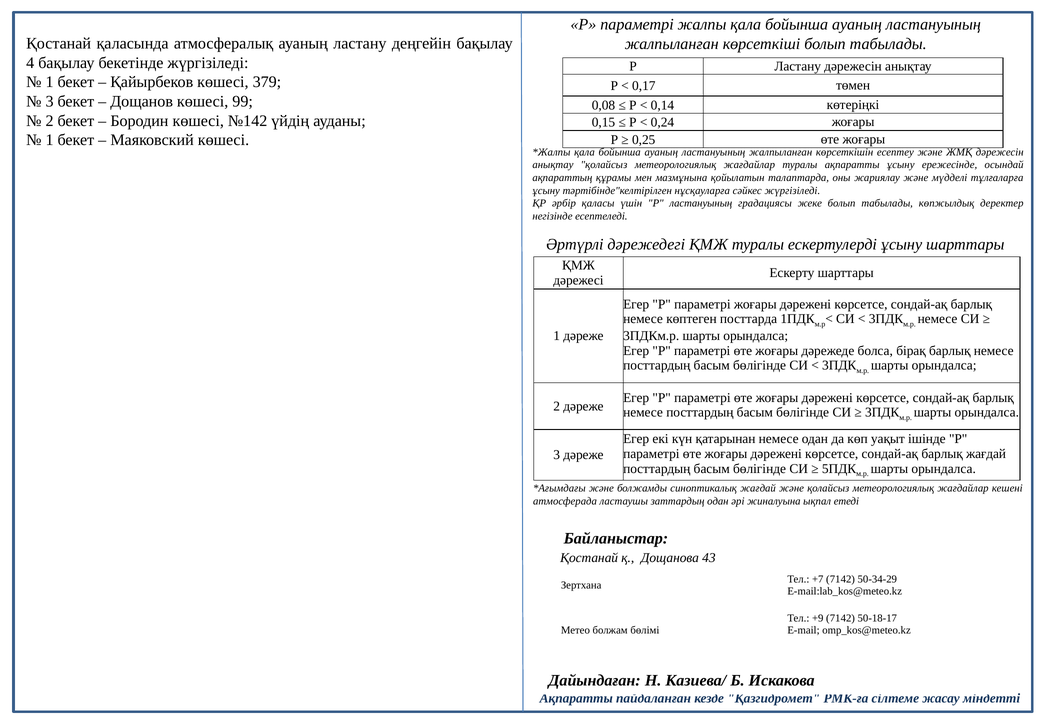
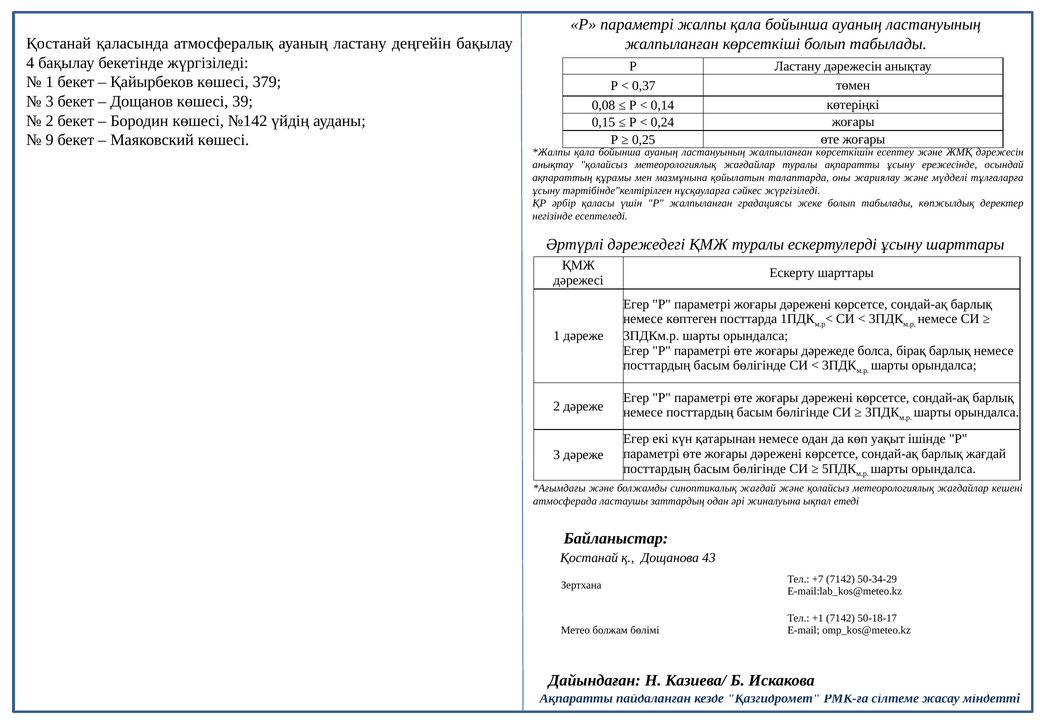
0,17: 0,17 -> 0,37
99: 99 -> 39
1 at (50, 140): 1 -> 9
Р ластануының: ластануының -> жалпыланған
+9: +9 -> +1
